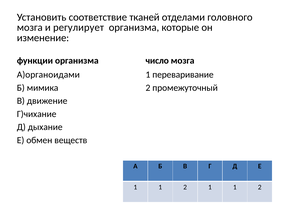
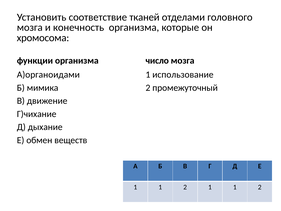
регулирует: регулирует -> конечность
изменение: изменение -> хромосома
переваривание: переваривание -> использование
